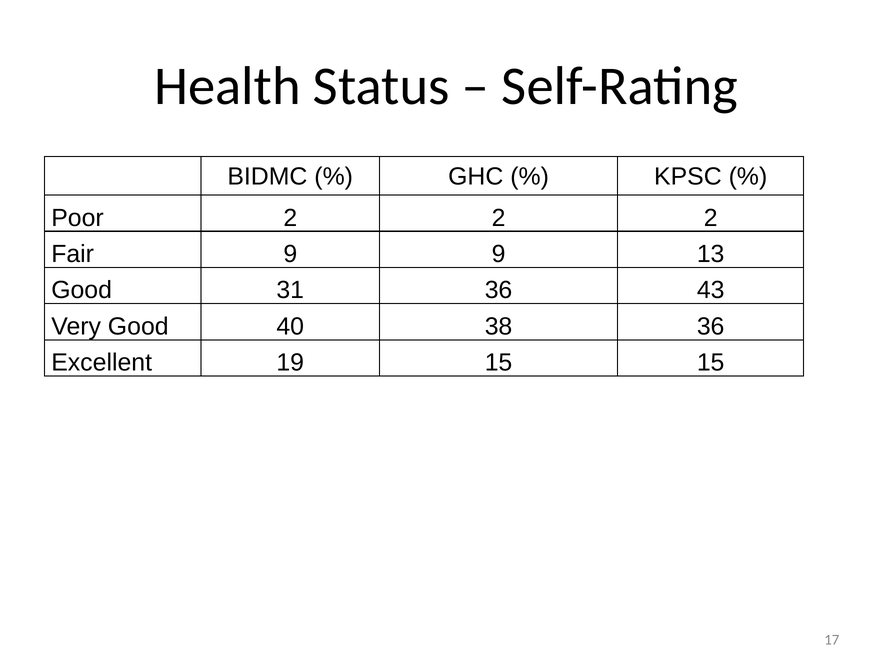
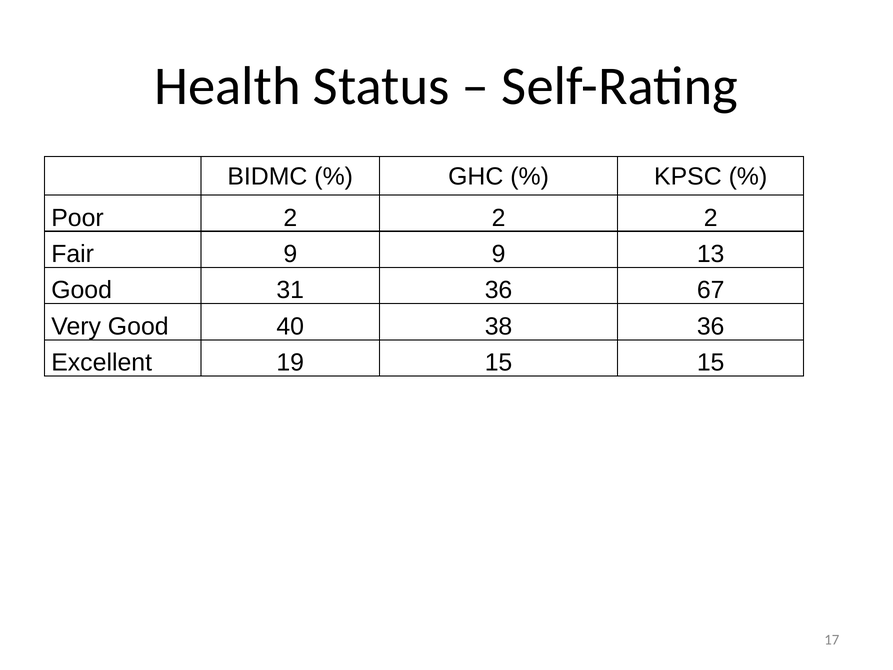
43: 43 -> 67
